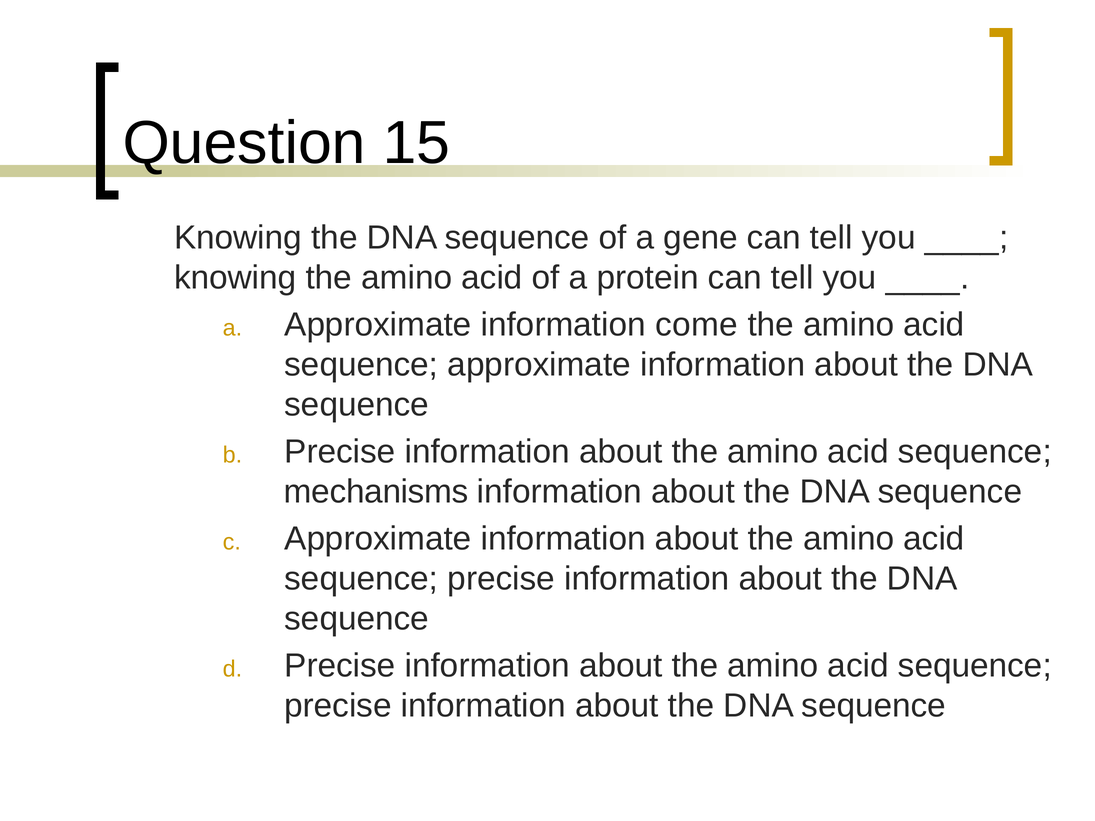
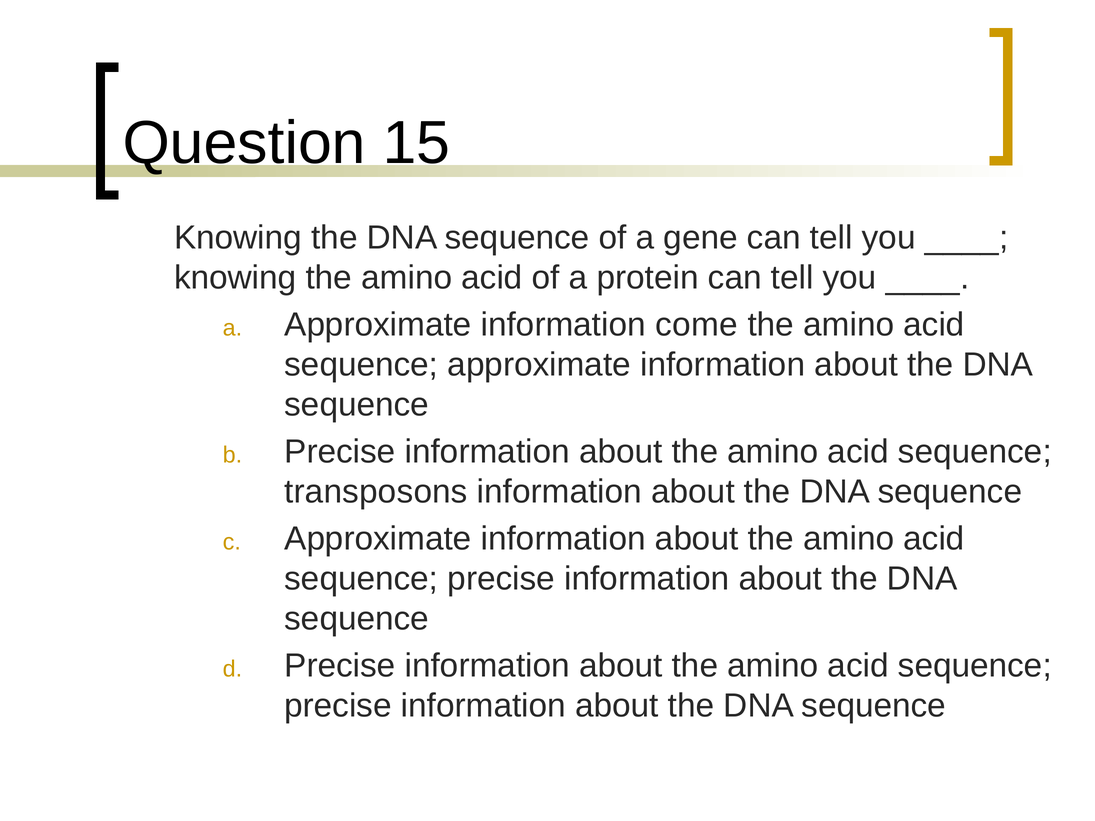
mechanisms: mechanisms -> transposons
